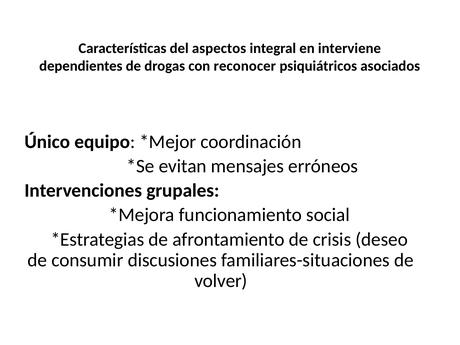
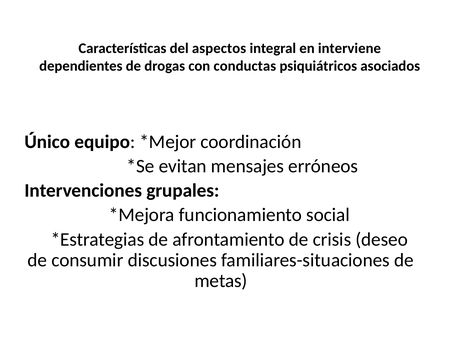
reconocer: reconocer -> conductas
volver: volver -> metas
